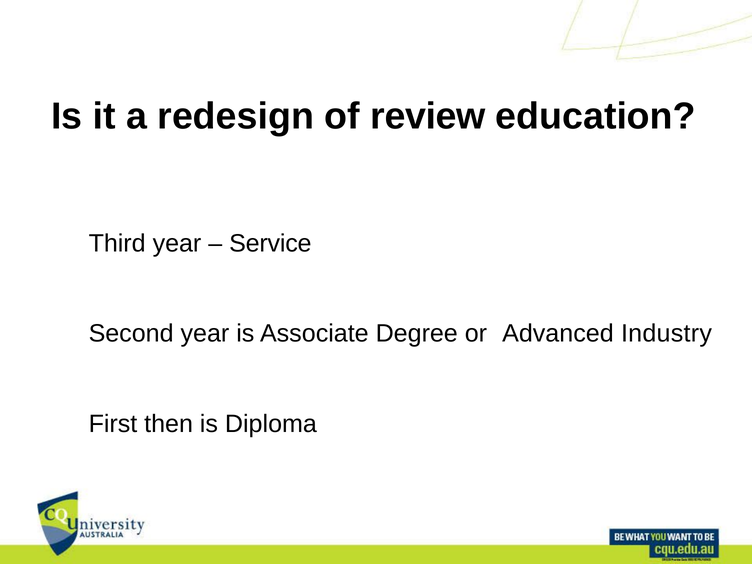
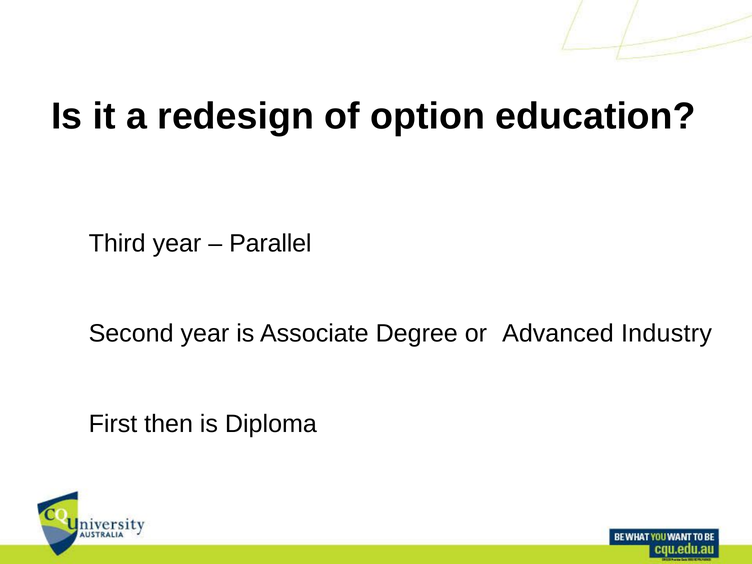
review: review -> option
Service: Service -> Parallel
